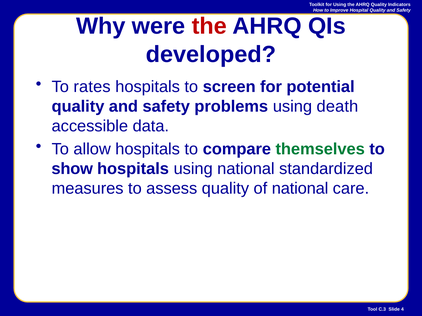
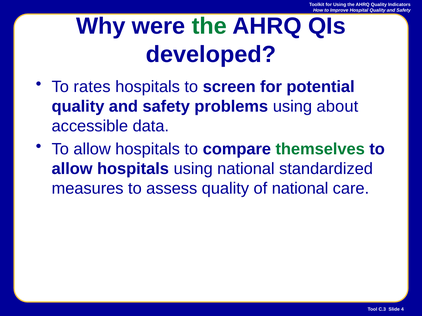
the at (209, 26) colour: red -> green
death: death -> about
show at (72, 169): show -> allow
